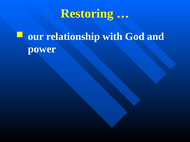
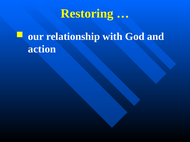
power: power -> action
